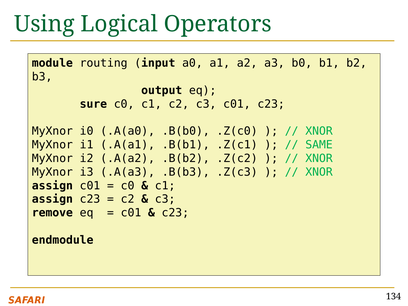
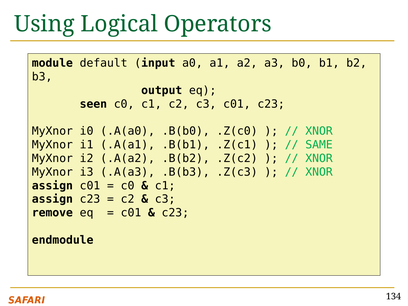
routing: routing -> default
sure: sure -> seen
